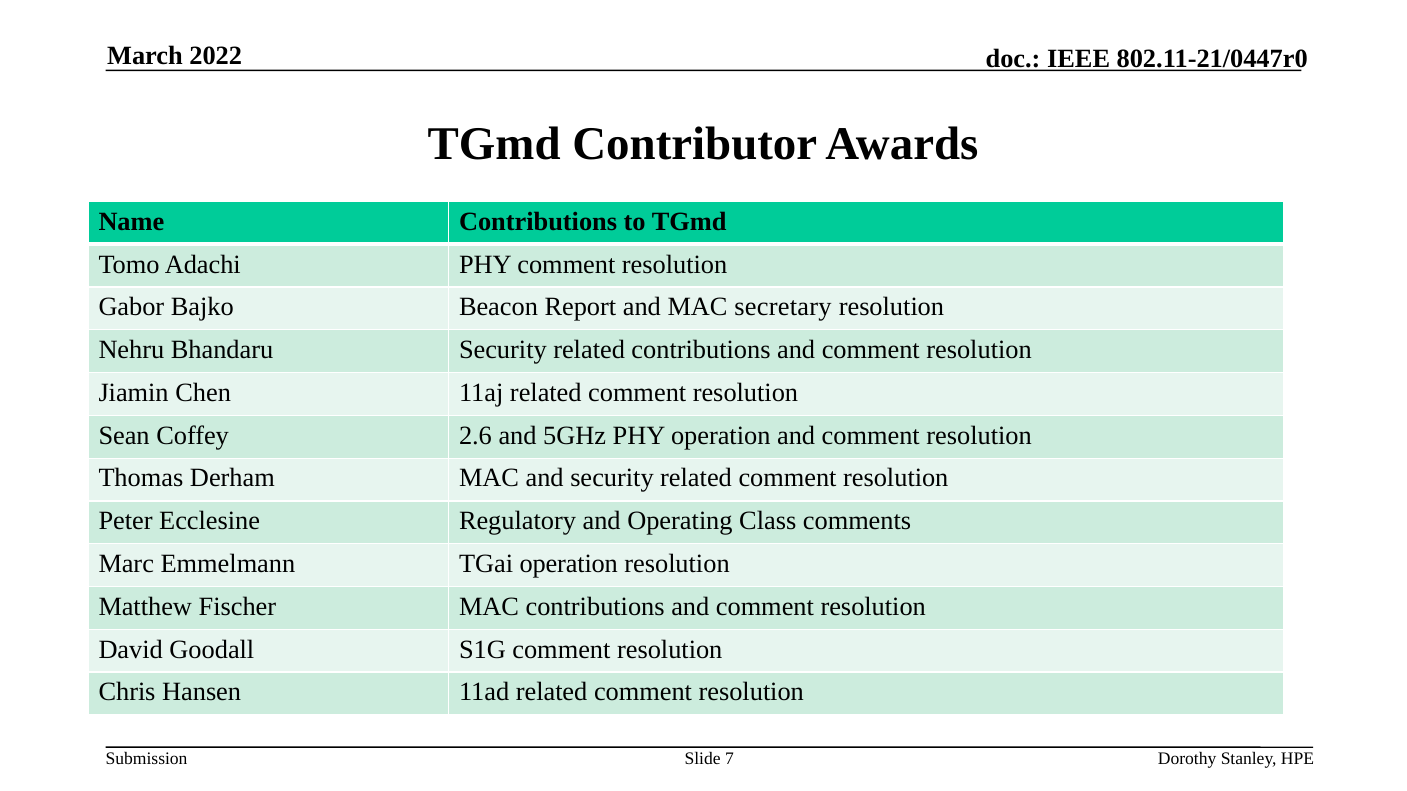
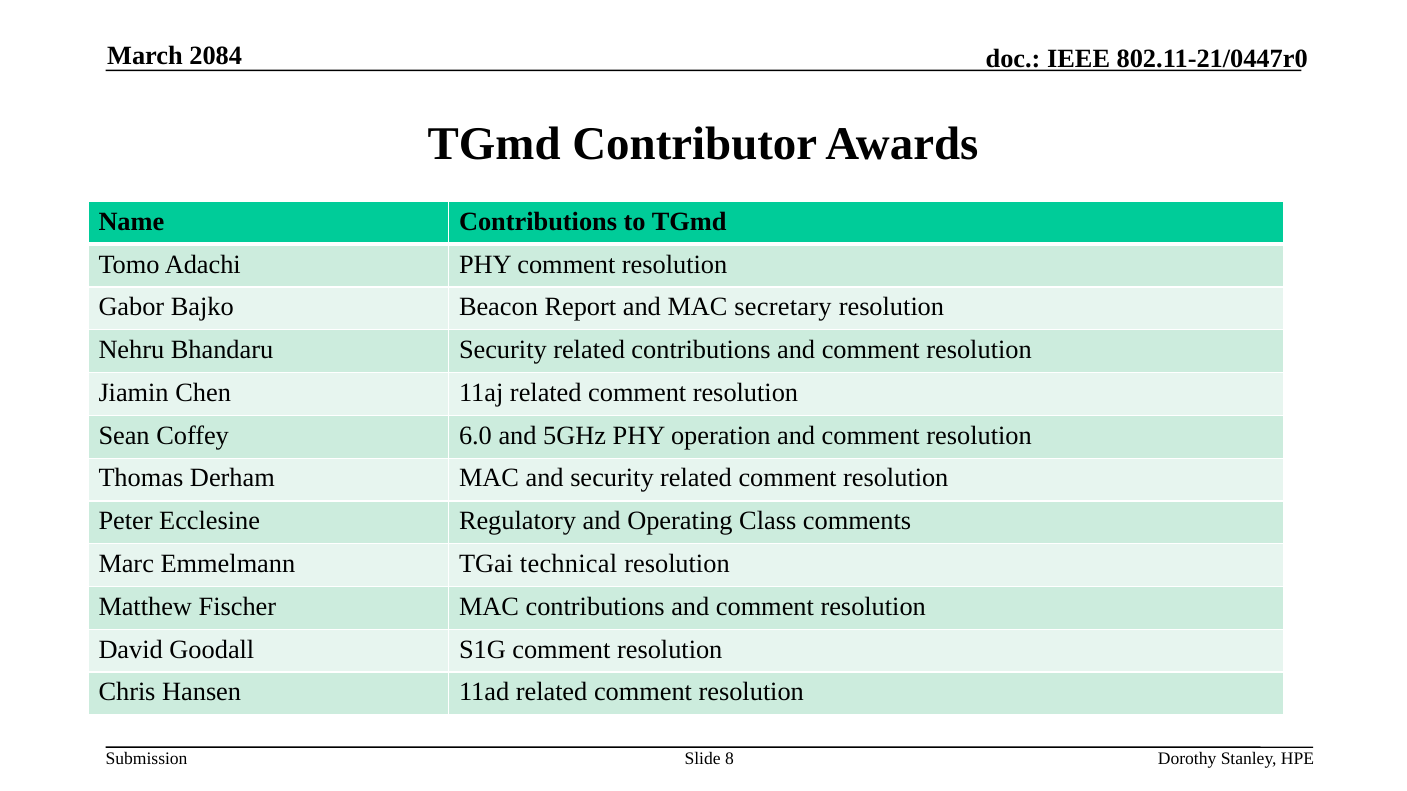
2022: 2022 -> 2084
2.6: 2.6 -> 6.0
TGai operation: operation -> technical
7: 7 -> 8
